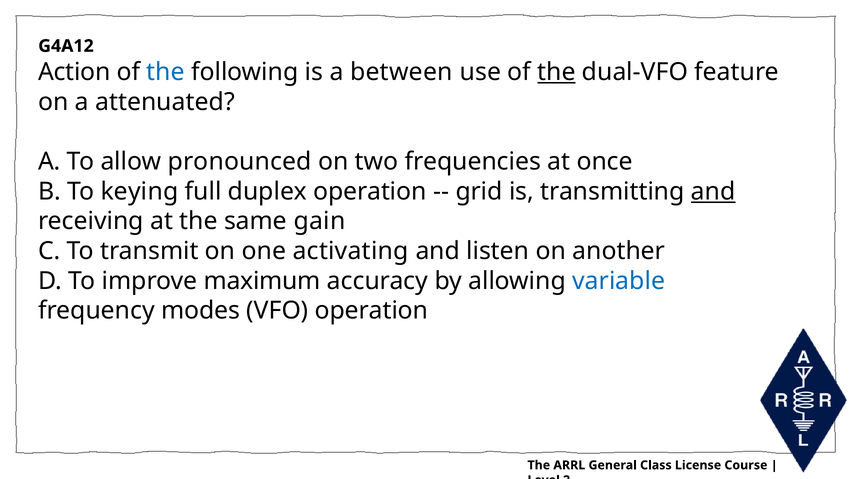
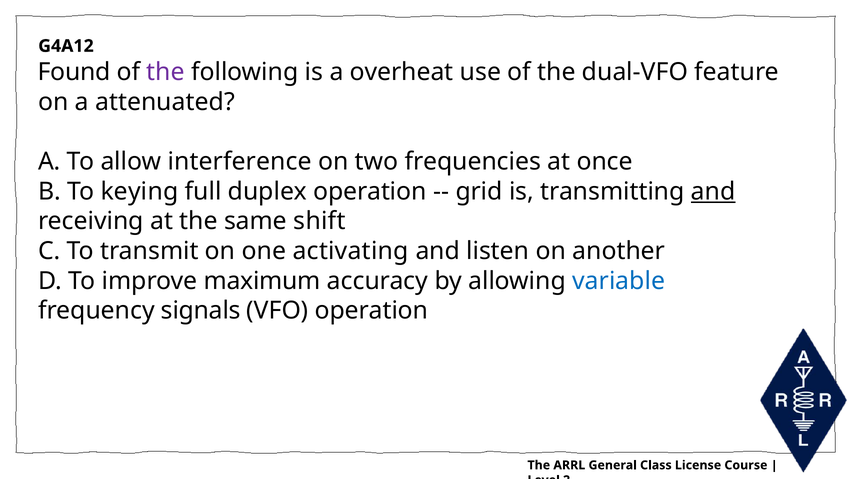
Action: Action -> Found
the at (166, 72) colour: blue -> purple
between: between -> overheat
the at (556, 72) underline: present -> none
pronounced: pronounced -> interference
gain: gain -> shift
modes: modes -> signals
